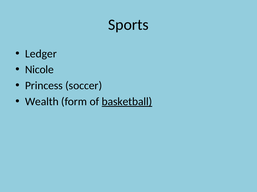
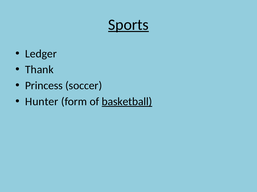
Sports underline: none -> present
Nicole: Nicole -> Thank
Wealth: Wealth -> Hunter
